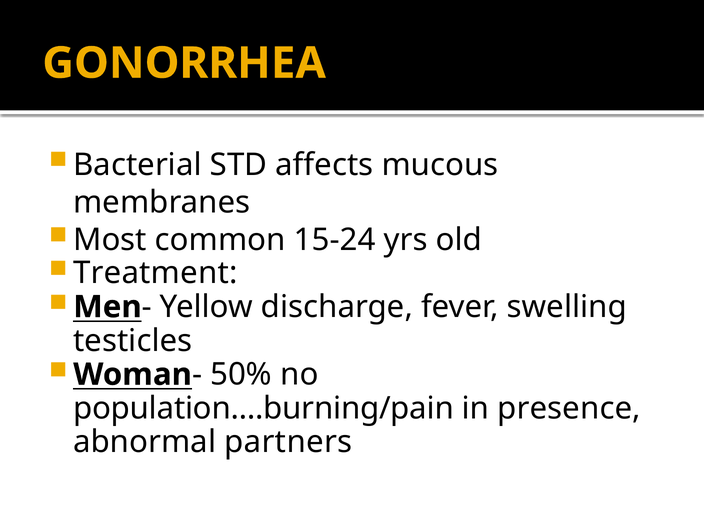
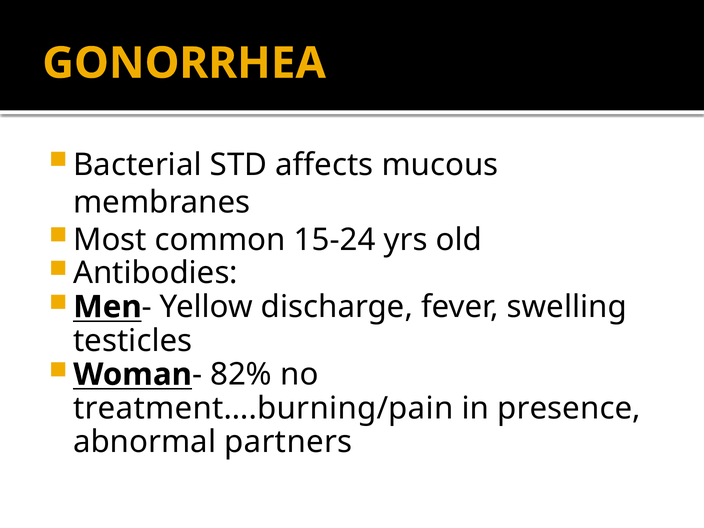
Treatment: Treatment -> Antibodies
50%: 50% -> 82%
population….burning/pain: population….burning/pain -> treatment….burning/pain
